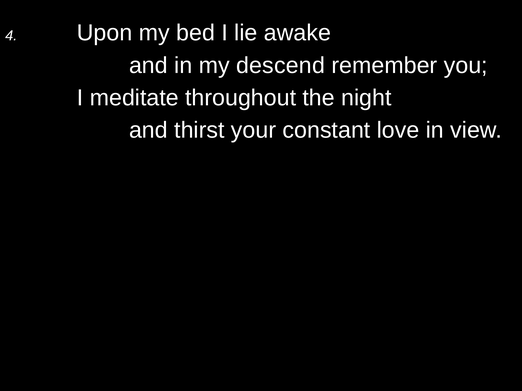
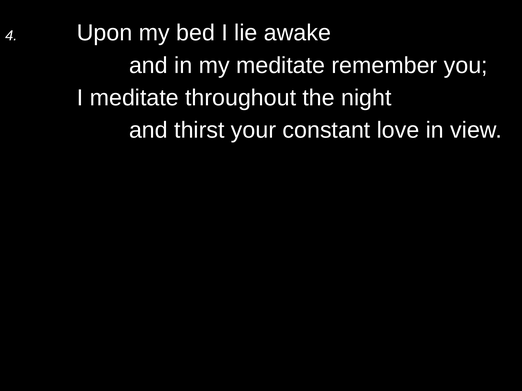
my descend: descend -> meditate
